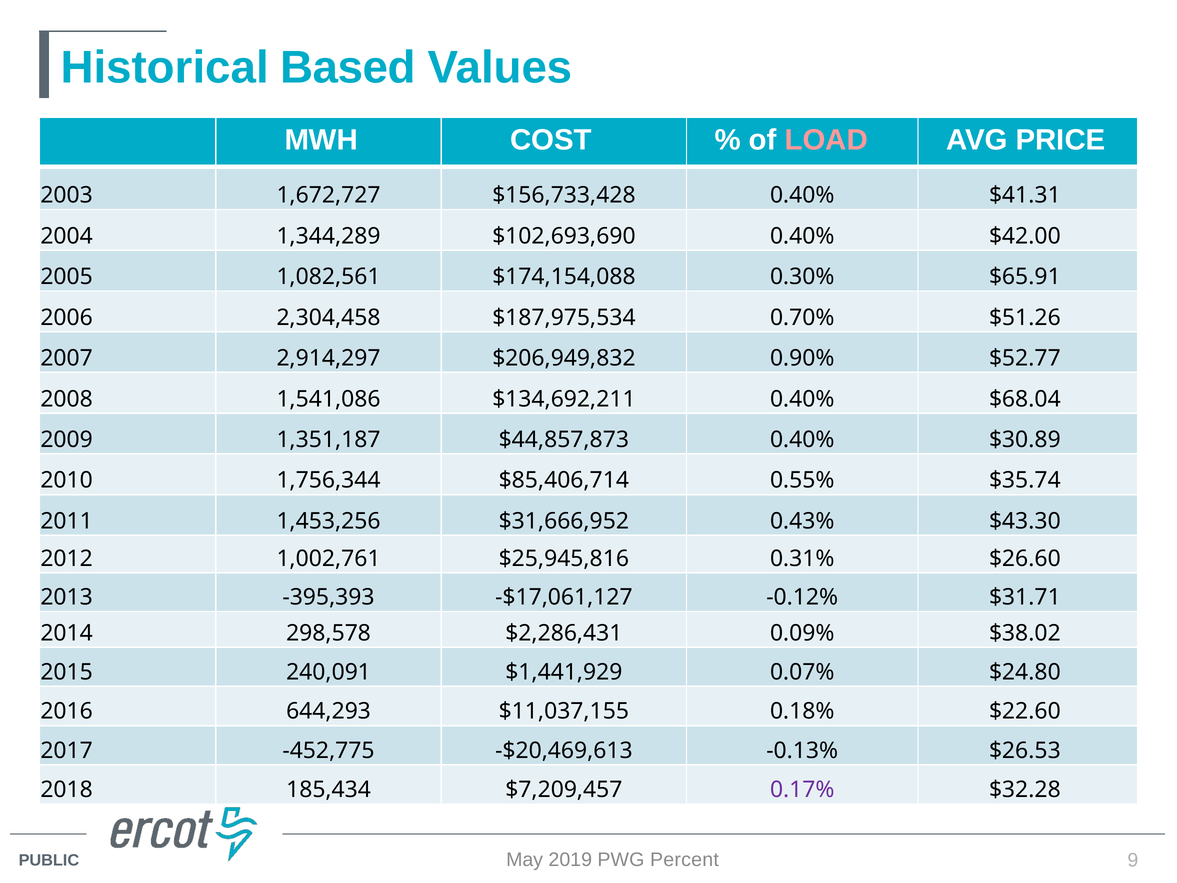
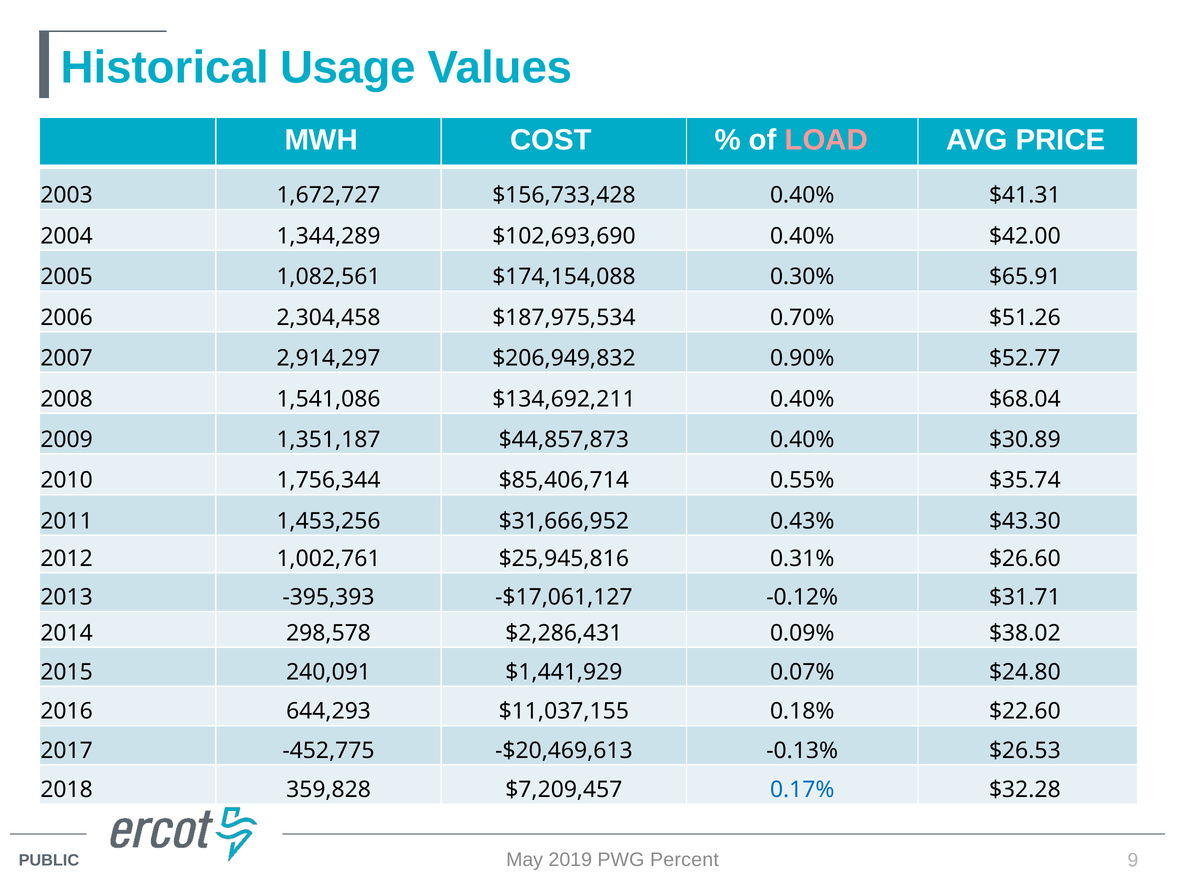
Based: Based -> Usage
185,434: 185,434 -> 359,828
0.17% colour: purple -> blue
